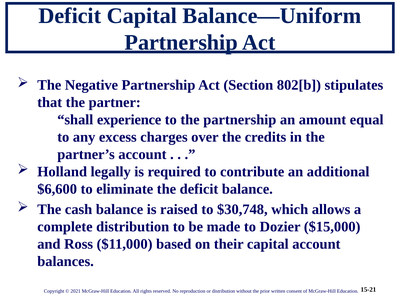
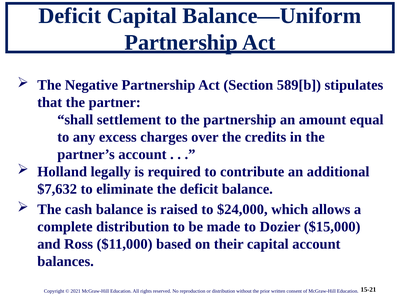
802[b: 802[b -> 589[b
experience: experience -> settlement
$6,600: $6,600 -> $7,632
$30,748: $30,748 -> $24,000
